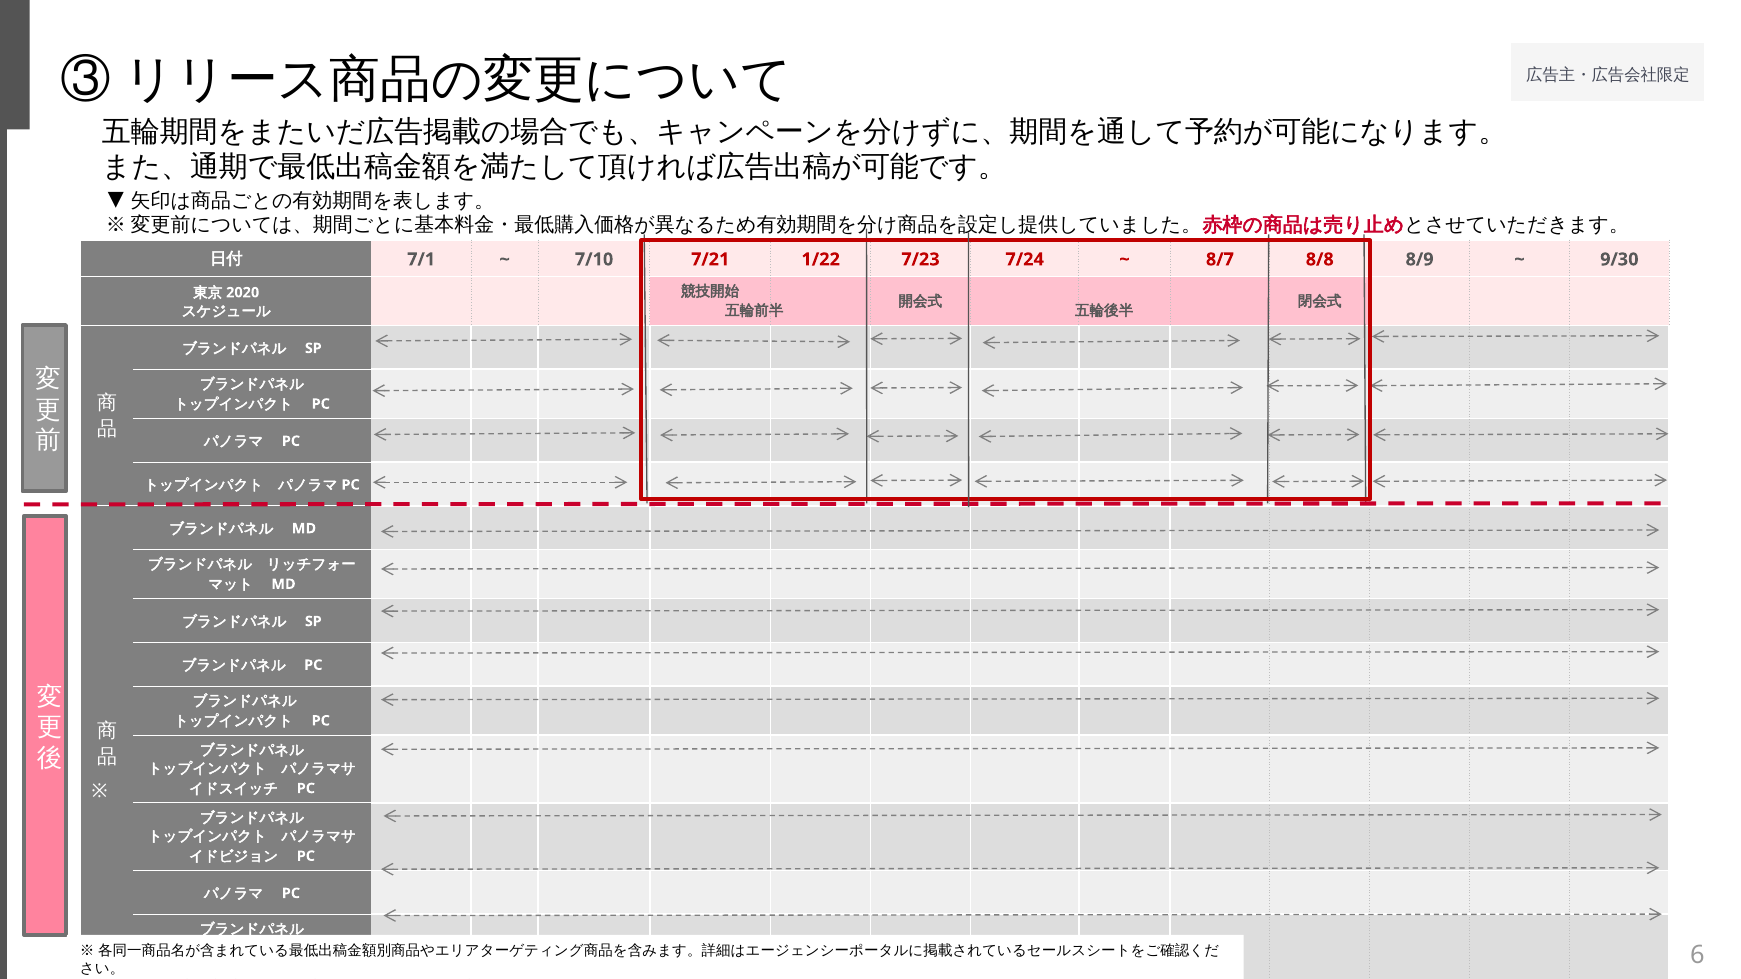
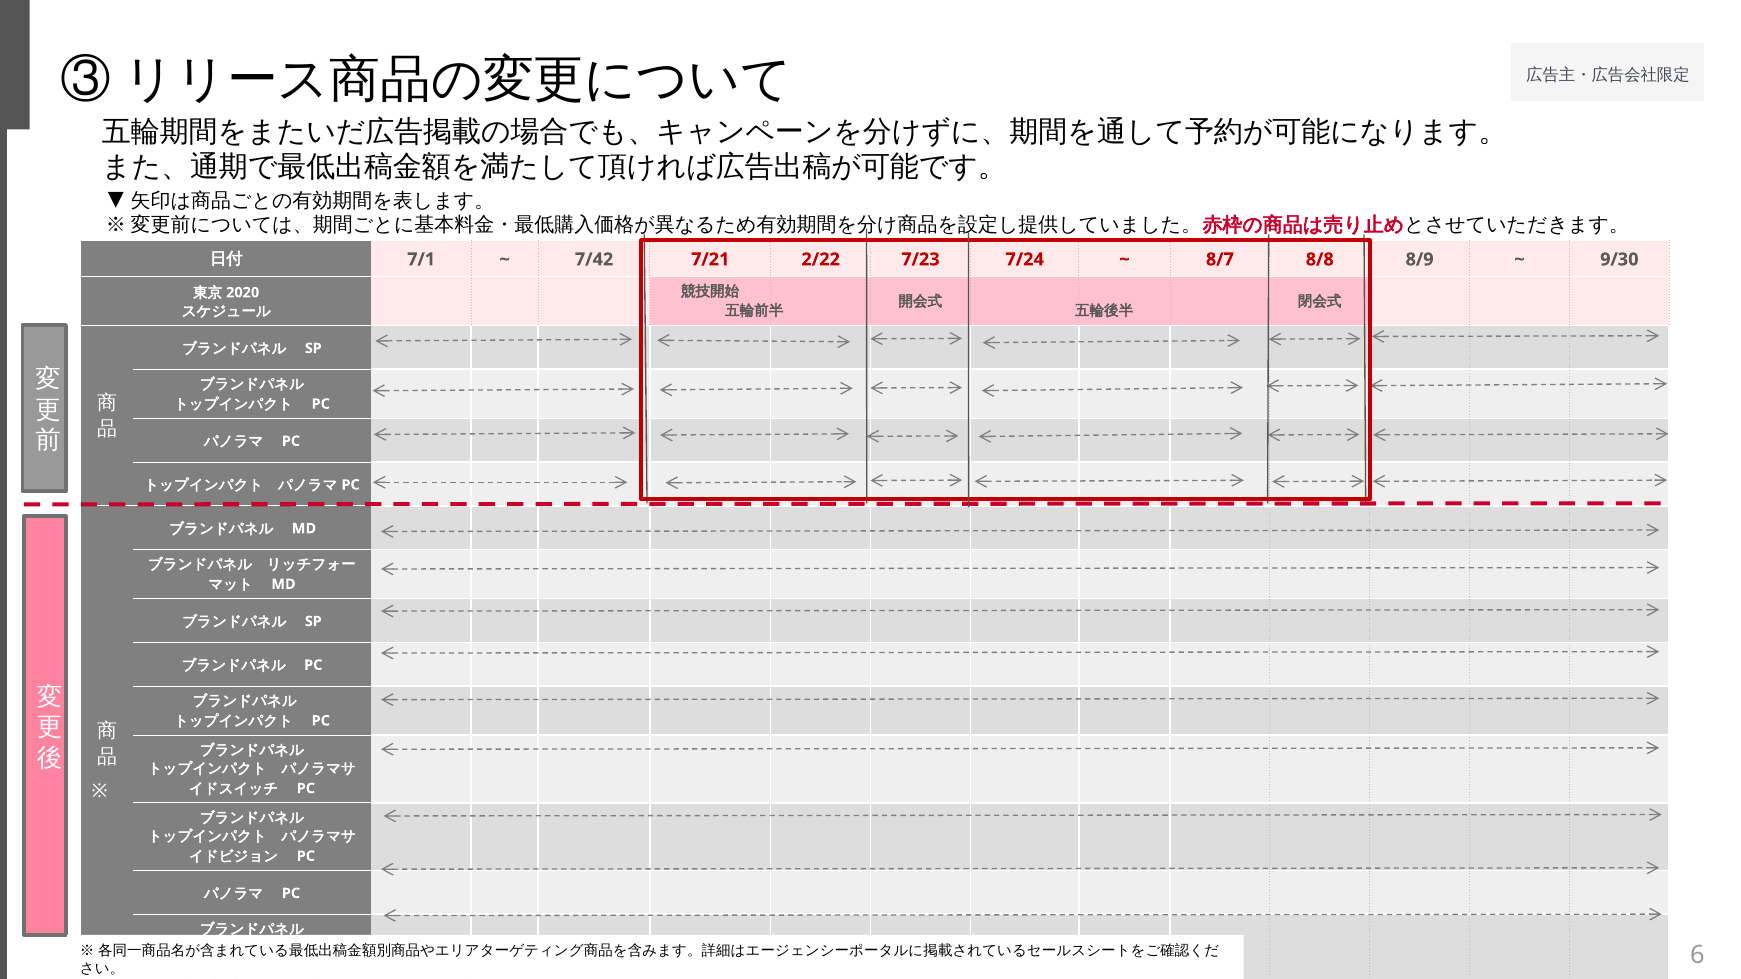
7/10: 7/10 -> 7/42
1/22: 1/22 -> 2/22
